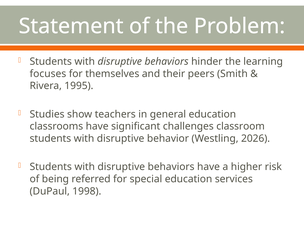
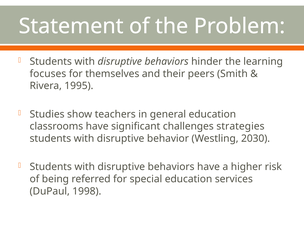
classroom: classroom -> strategies
2026: 2026 -> 2030
